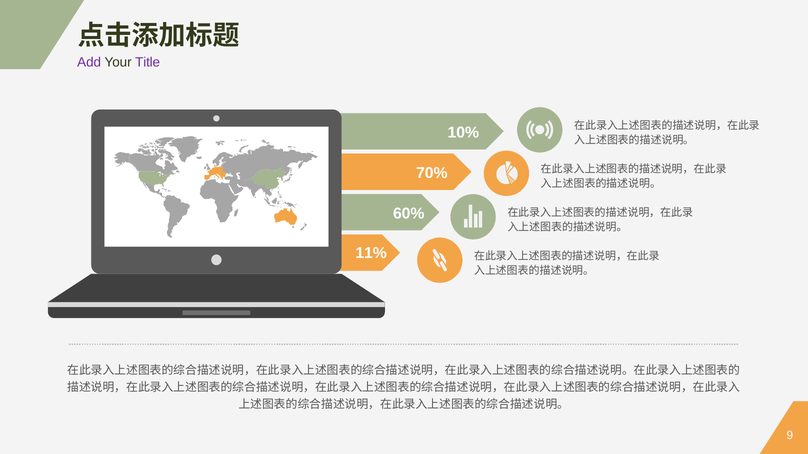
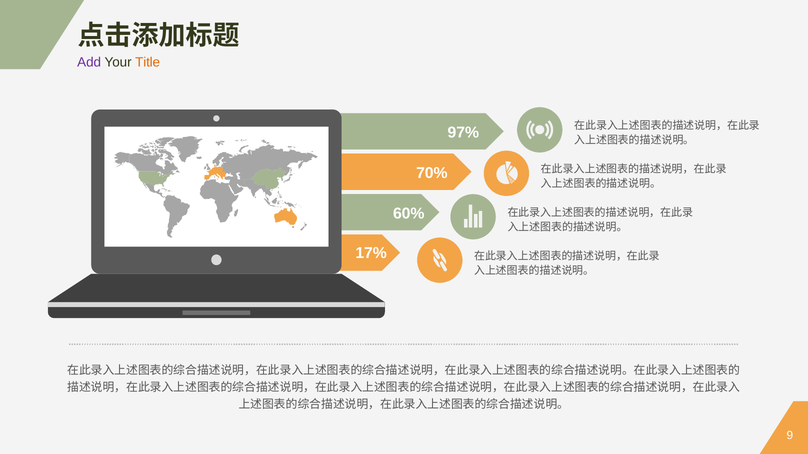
Title colour: purple -> orange
10%: 10% -> 97%
11%: 11% -> 17%
